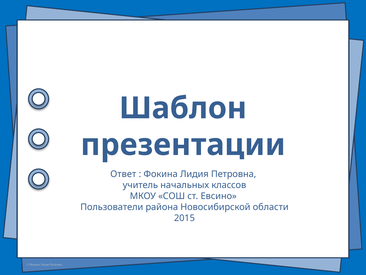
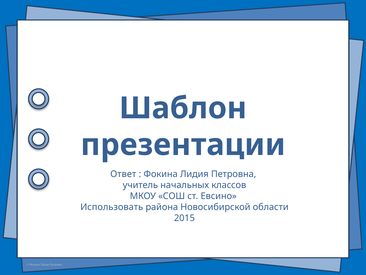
Пользователи: Пользователи -> Использовать
